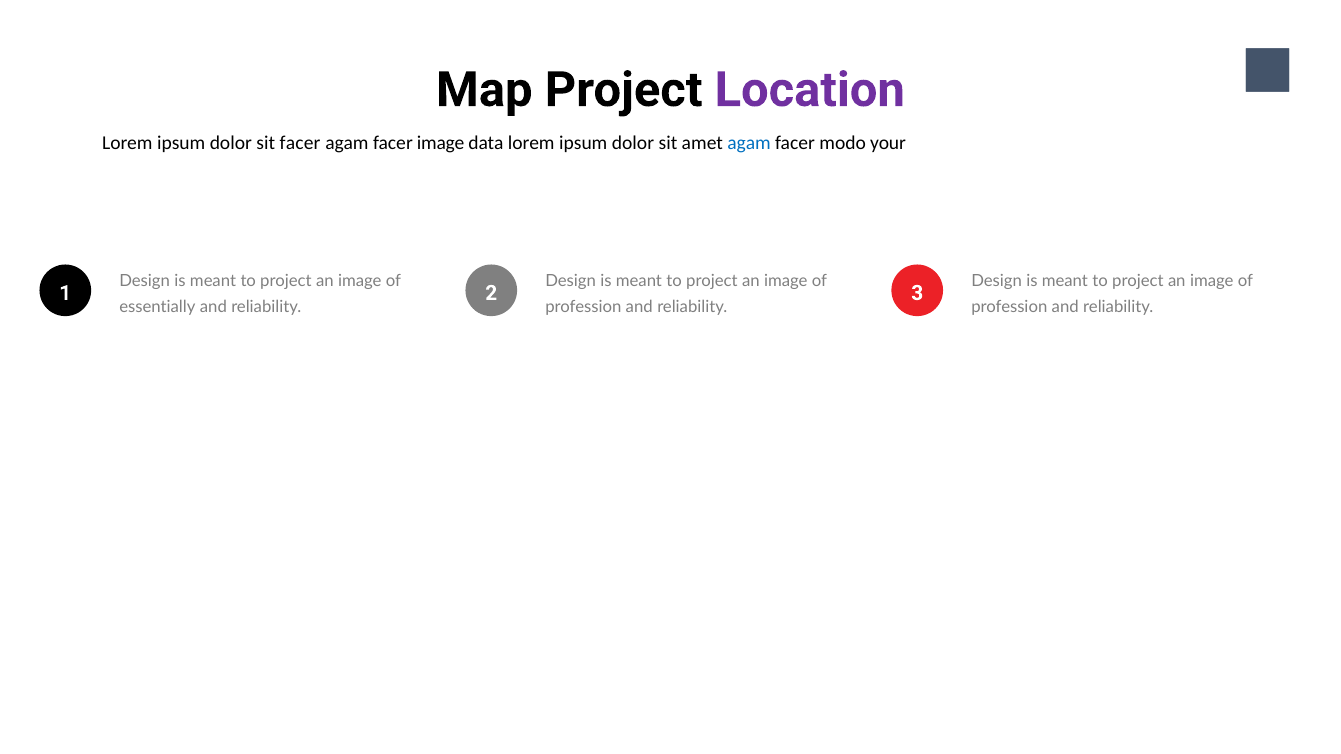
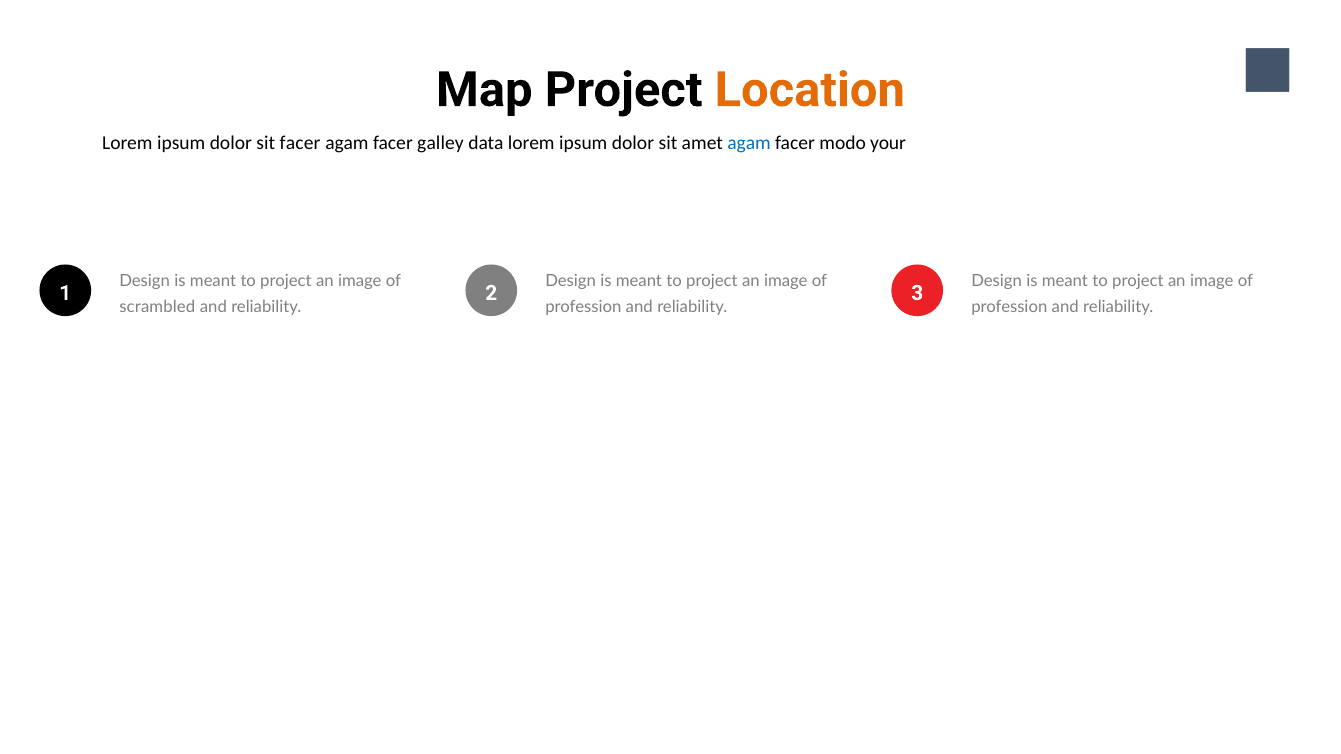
Location colour: purple -> orange
facer image: image -> galley
essentially: essentially -> scrambled
